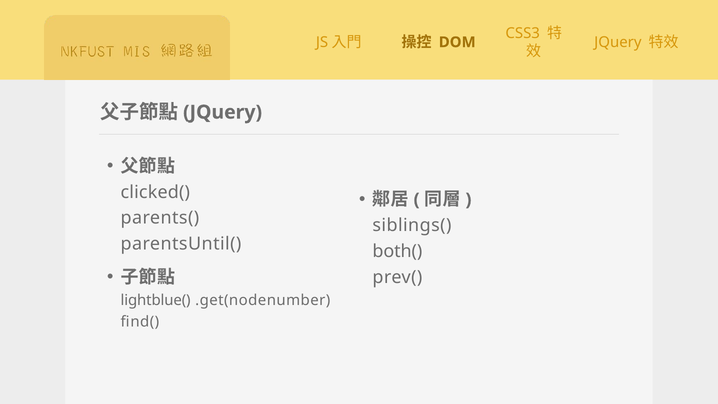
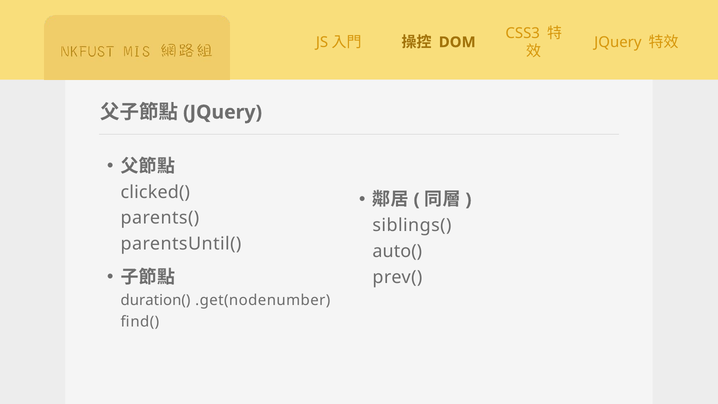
both(: both( -> auto(
lightblue(: lightblue( -> duration(
